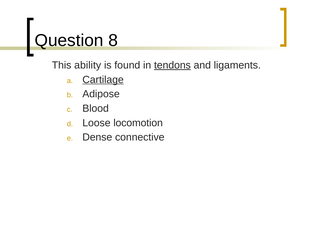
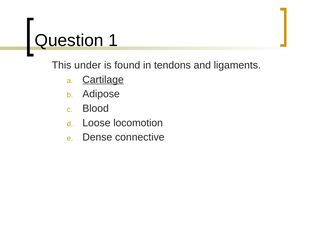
8: 8 -> 1
ability: ability -> under
tendons underline: present -> none
